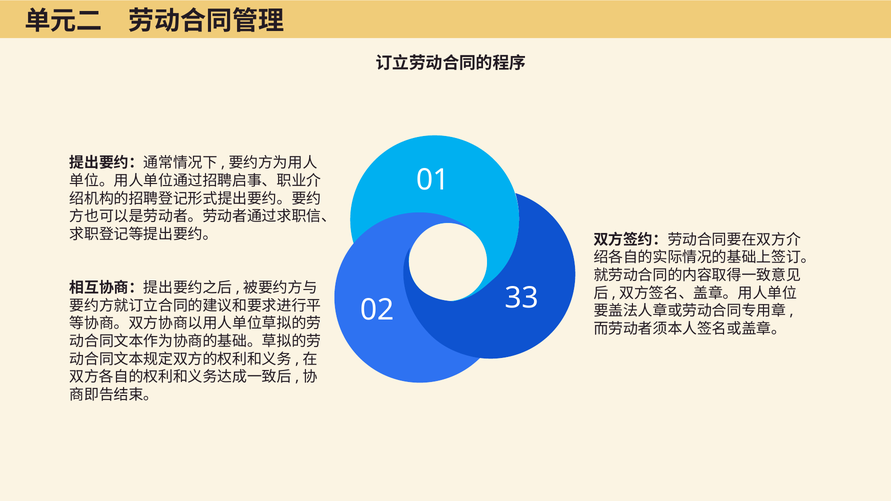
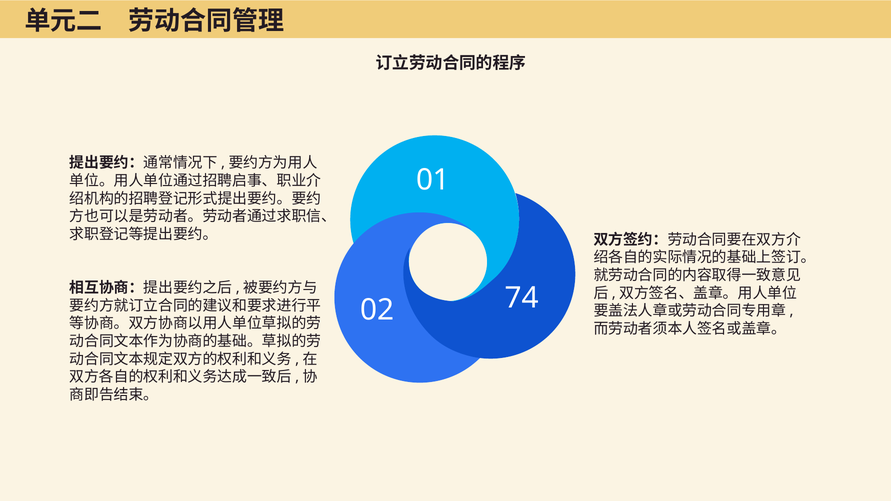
33: 33 -> 74
